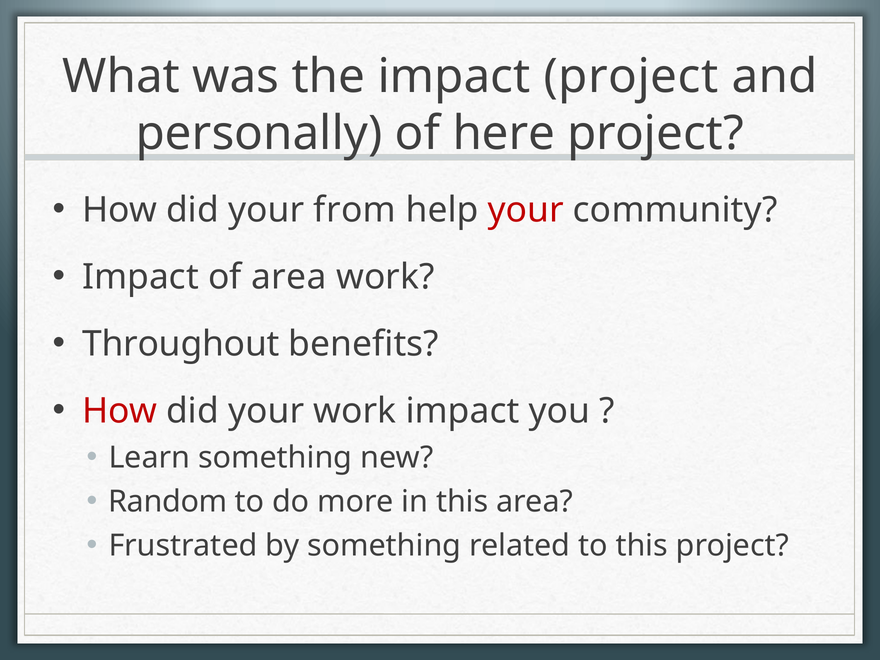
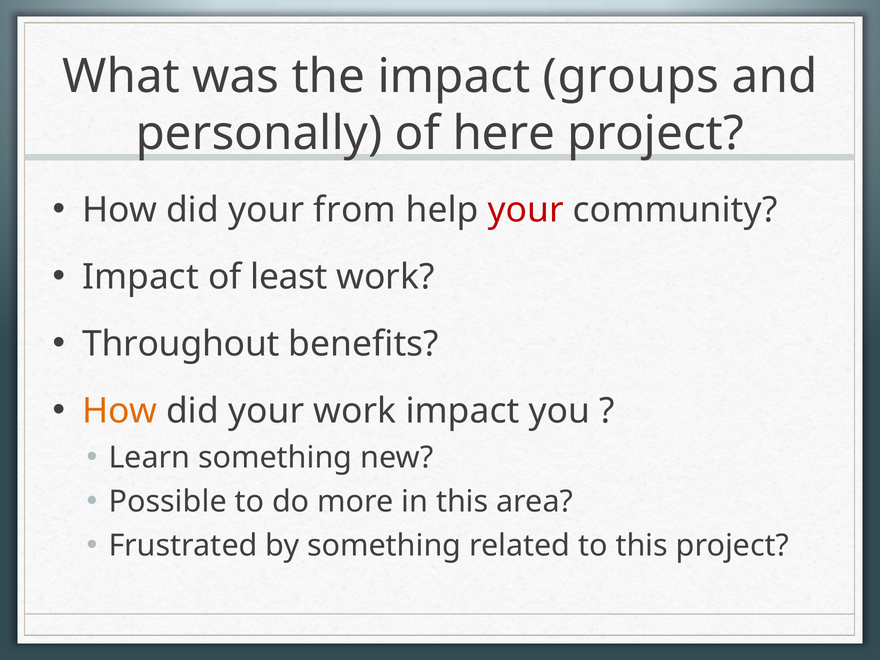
impact project: project -> groups
of area: area -> least
How at (120, 411) colour: red -> orange
Random: Random -> Possible
